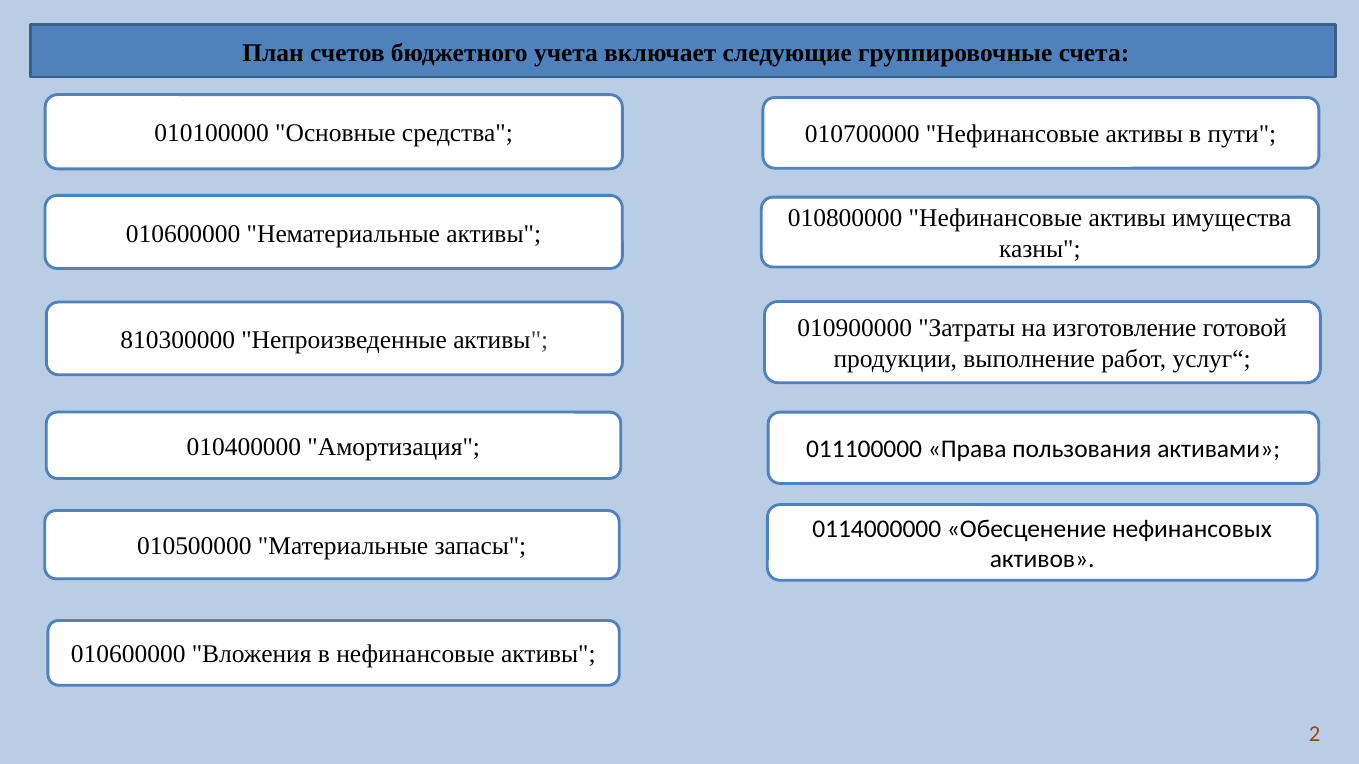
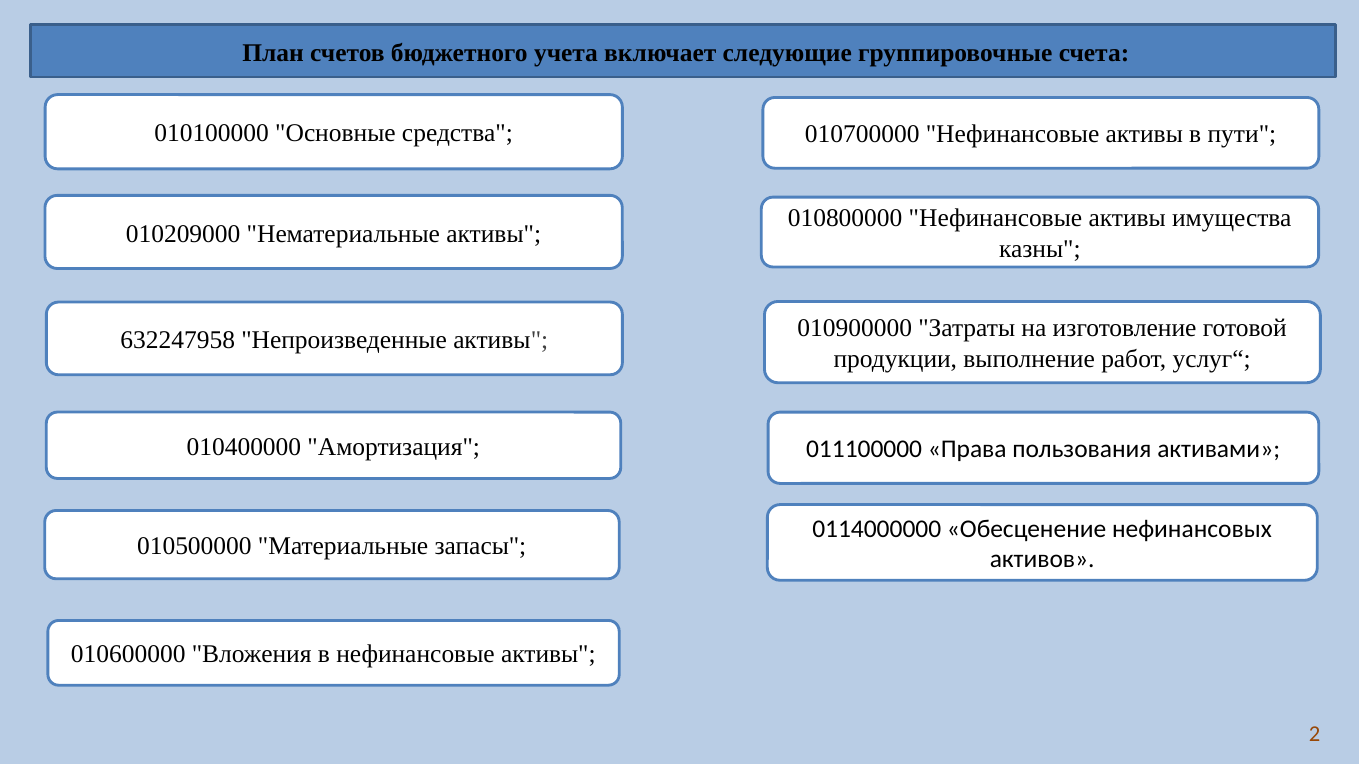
010600000 at (183, 234): 010600000 -> 010209000
810300000: 810300000 -> 632247958
